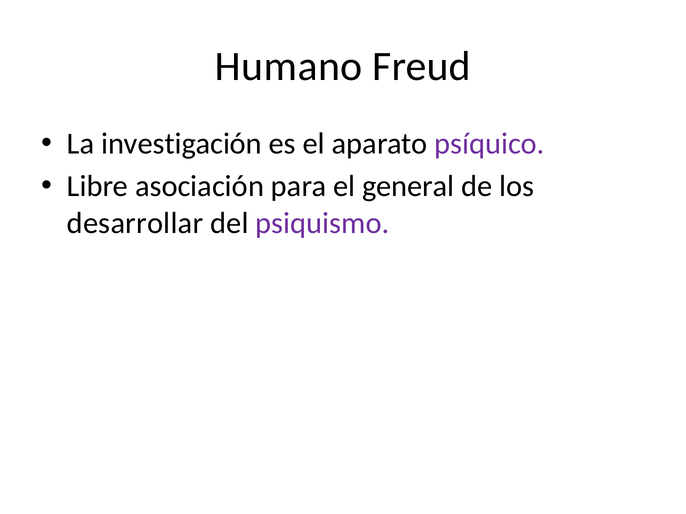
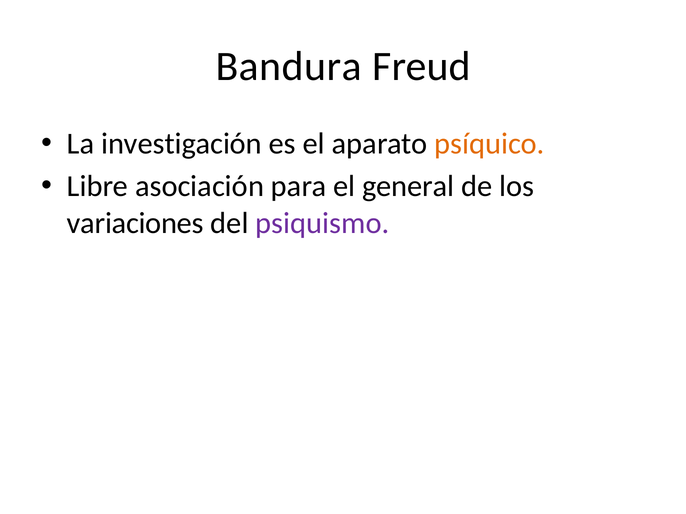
Humano: Humano -> Bandura
psíquico colour: purple -> orange
desarrollar: desarrollar -> variaciones
